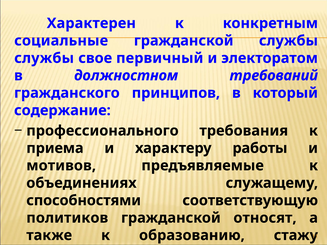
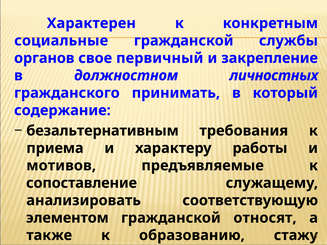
службы at (44, 58): службы -> органов
электоратом: электоратом -> закрепление
требований: требований -> личностных
принципов: принципов -> принимать
профессионального: профессионального -> безальтернативным
объединениях: объединениях -> сопоставление
способностями: способностями -> анализировать
политиков: политиков -> элементом
